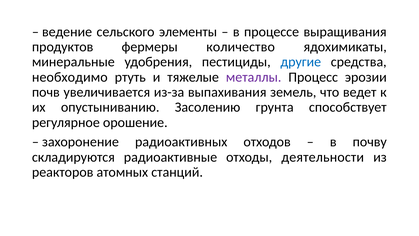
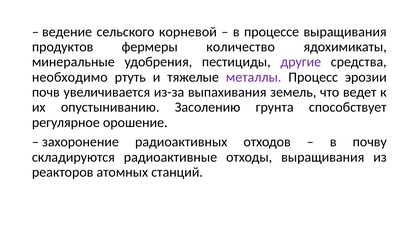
элементы: элементы -> корневой
другие colour: blue -> purple
отходы деятельности: деятельности -> выращивания
